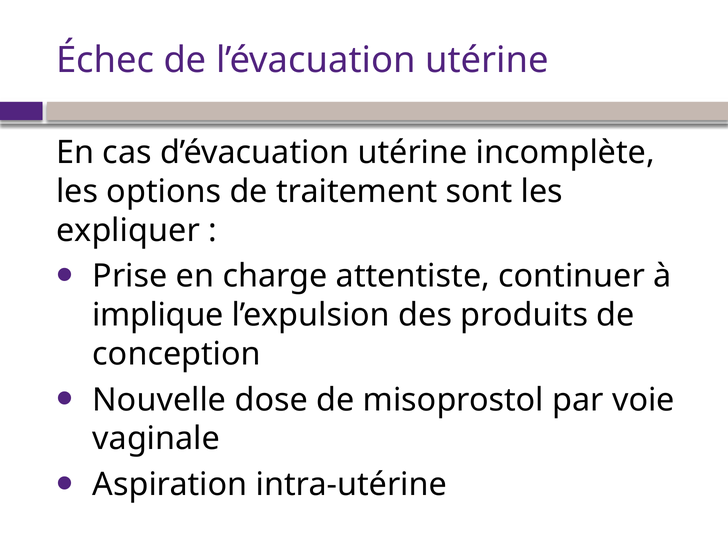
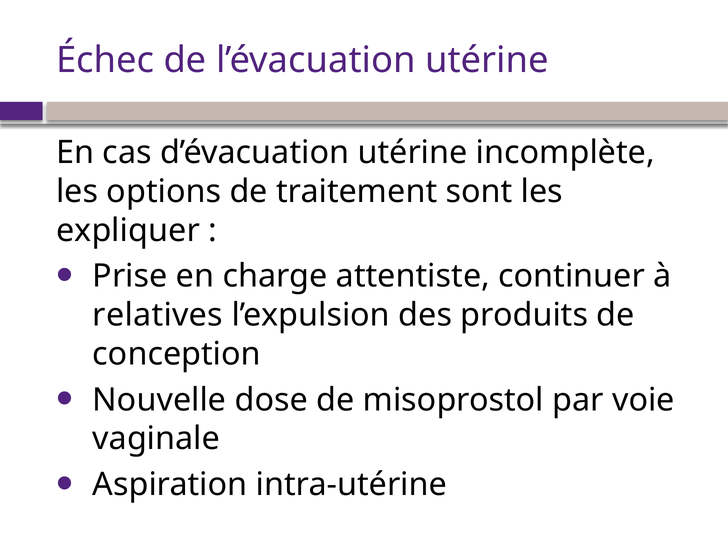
implique: implique -> relatives
